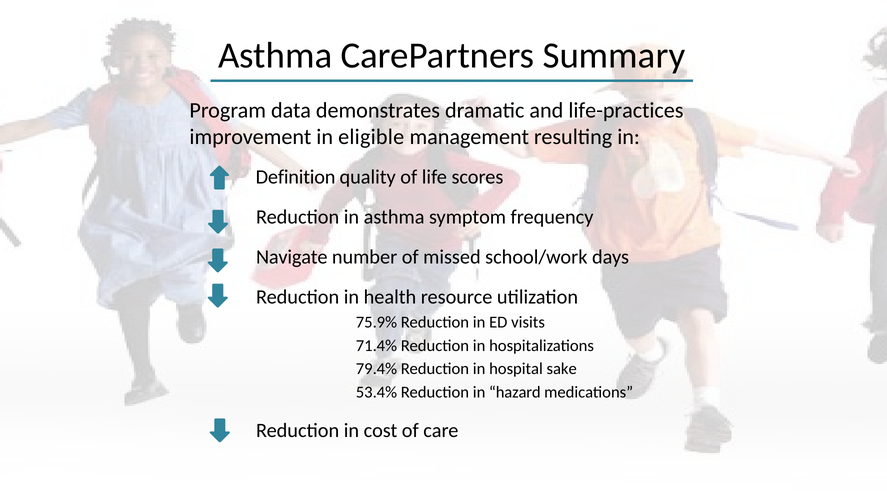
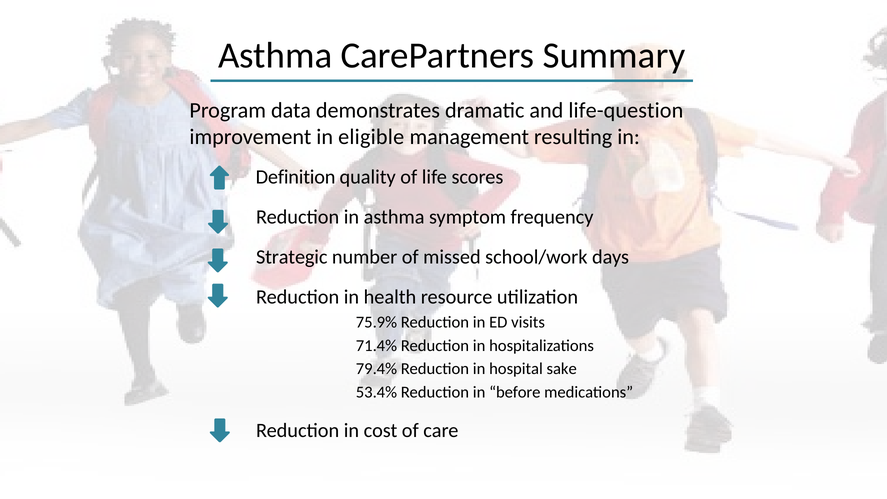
life-practices: life-practices -> life-question
Navigate: Navigate -> Strategic
hazard: hazard -> before
